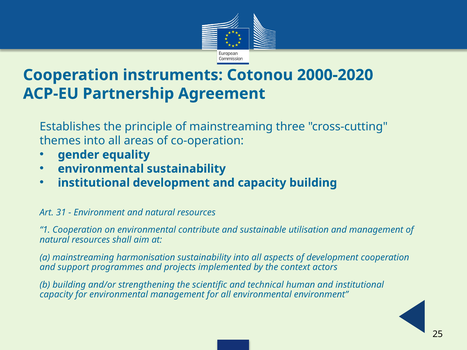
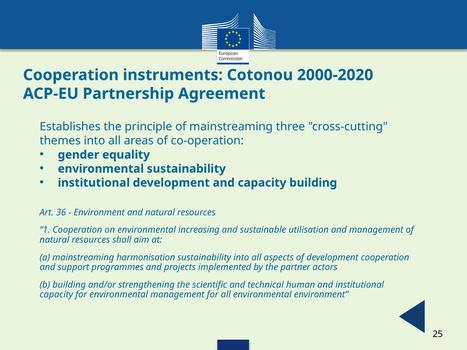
31: 31 -> 36
contribute: contribute -> increasing
context: context -> partner
